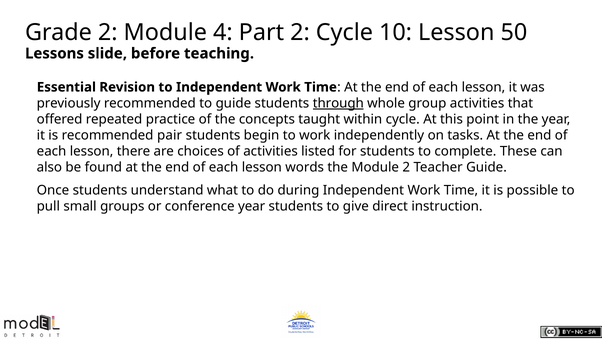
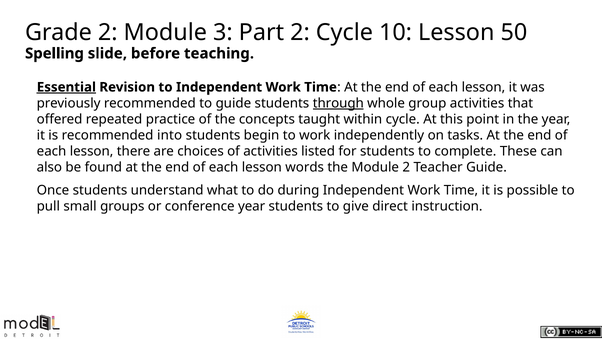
4: 4 -> 3
Lessons: Lessons -> Spelling
Essential underline: none -> present
pair: pair -> into
